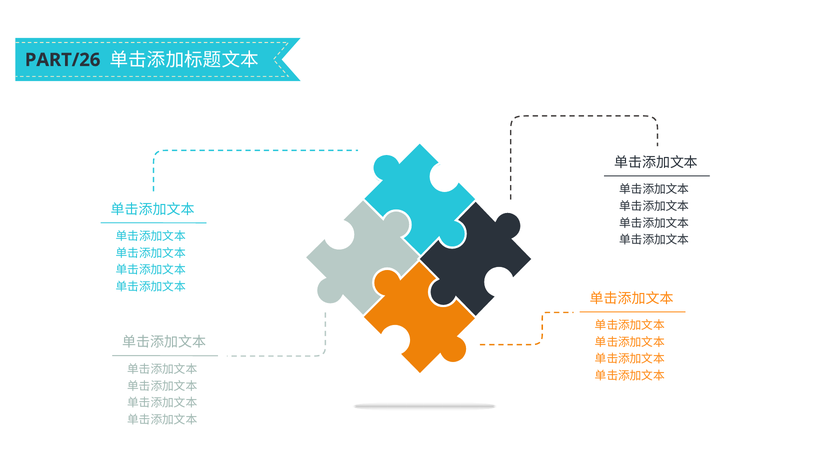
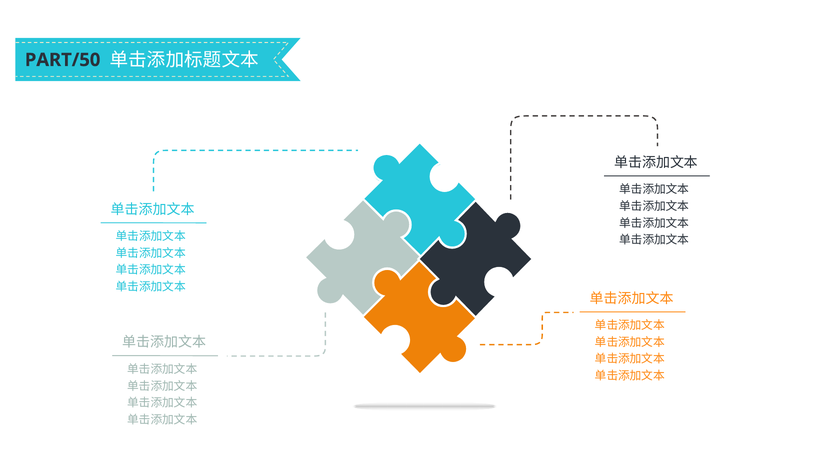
PART/26: PART/26 -> PART/50
